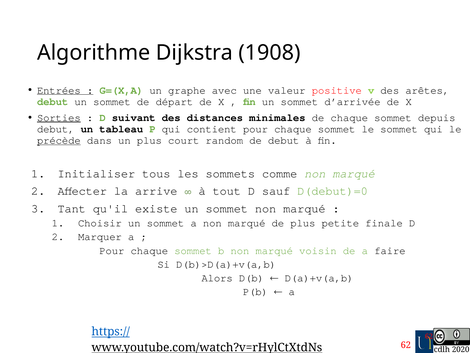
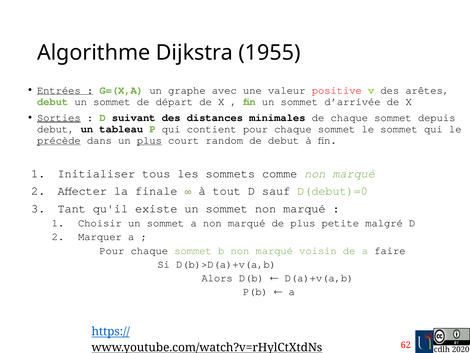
1908: 1908 -> 1955
plus at (149, 140) underline: none -> present
arrive: arrive -> finale
finale: finale -> malgré
